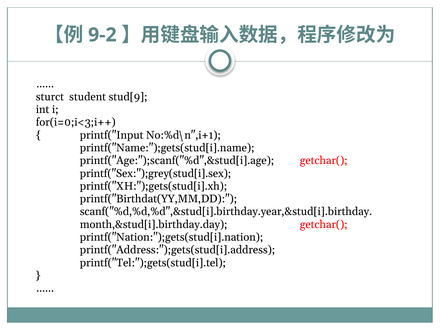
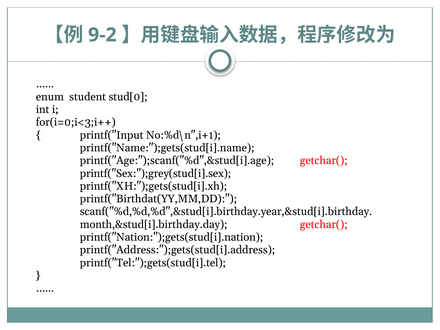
sturct: sturct -> enum
stud[9: stud[9 -> stud[0
